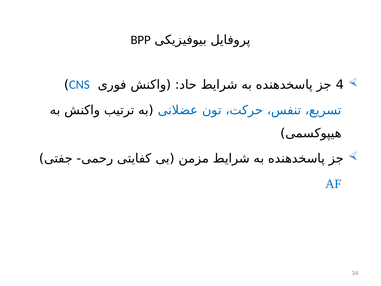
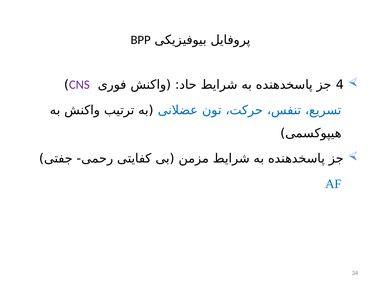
CNS colour: blue -> purple
